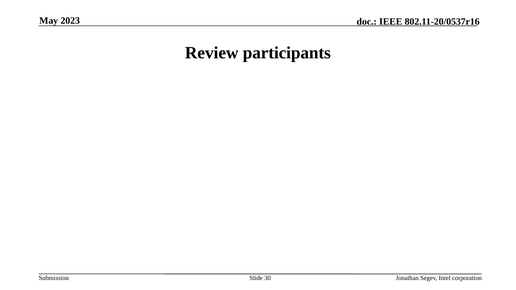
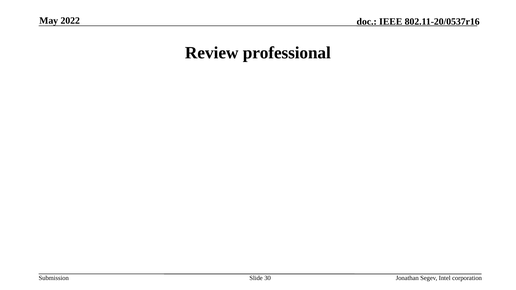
2023: 2023 -> 2022
participants: participants -> professional
